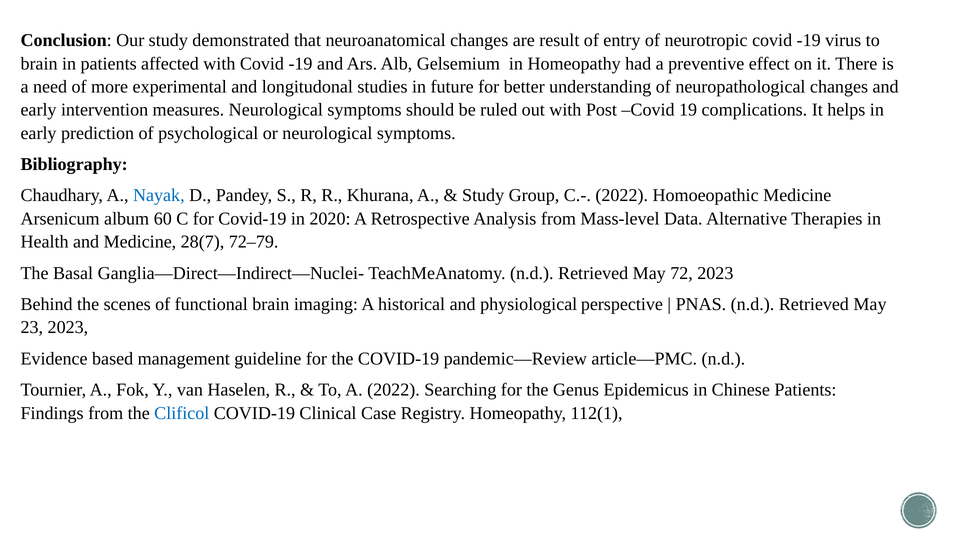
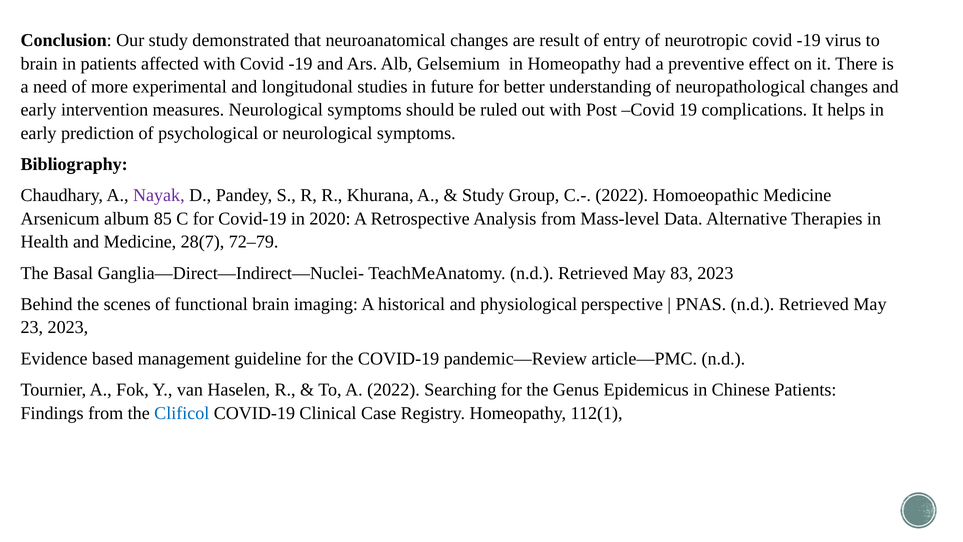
Nayak colour: blue -> purple
60: 60 -> 85
72: 72 -> 83
